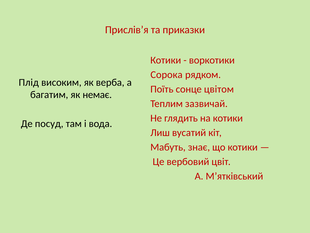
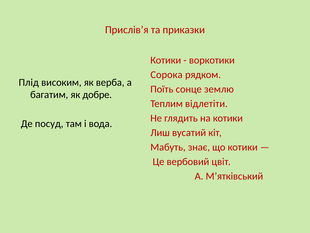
цвітом: цвітом -> землю
немає: немає -> добре
зазвичай: зазвичай -> відлетіти
